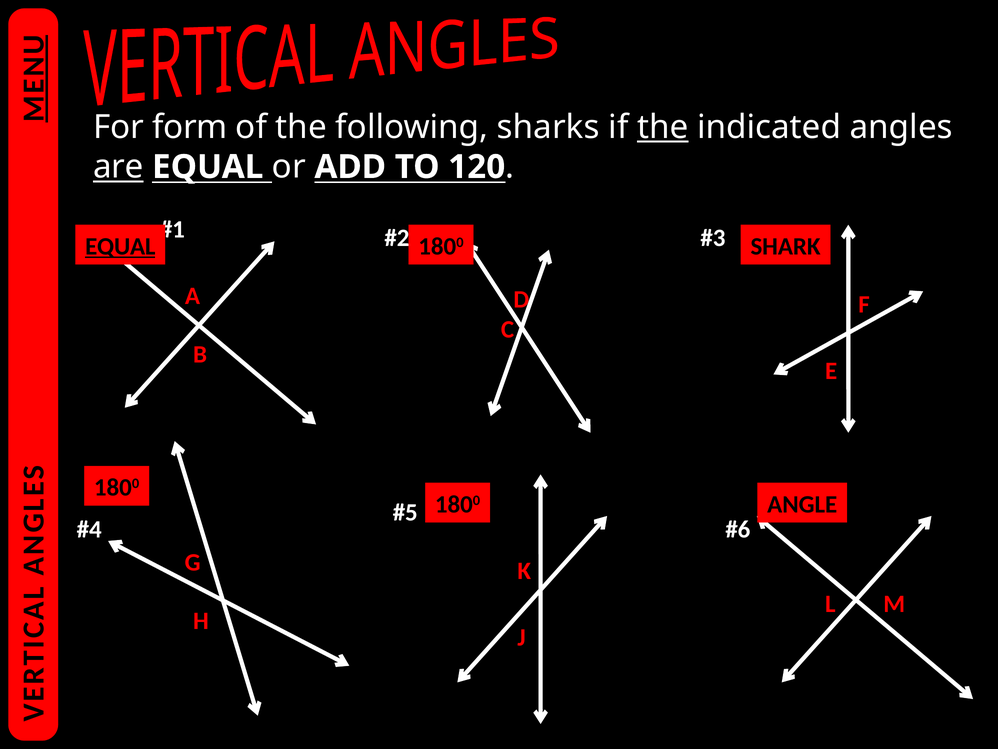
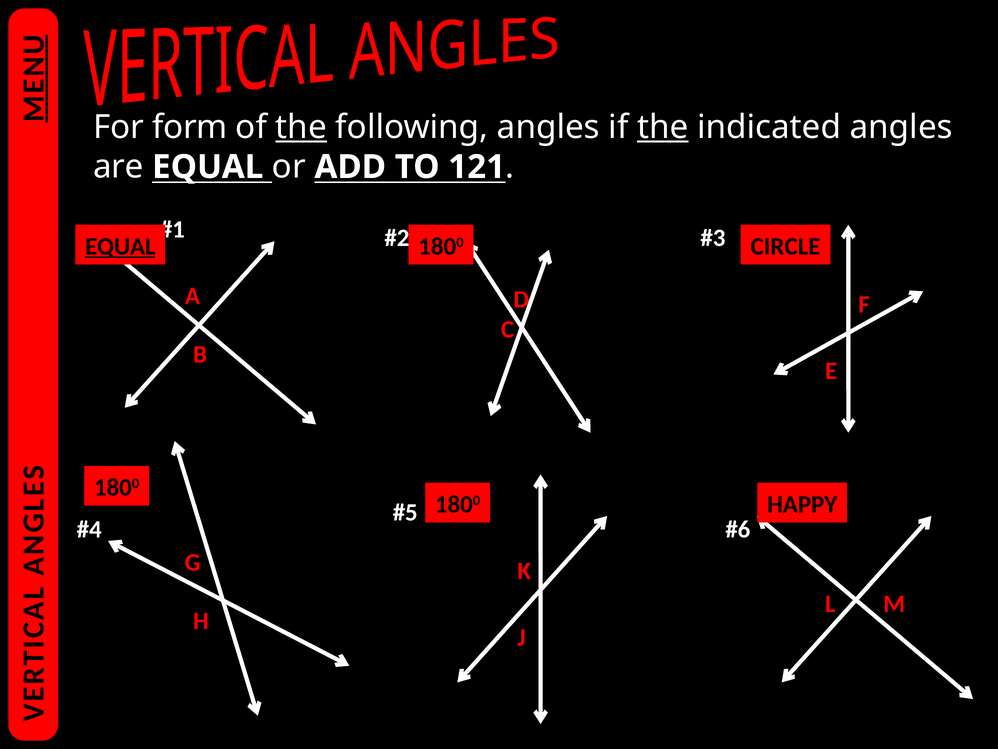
the at (301, 127) underline: none -> present
following sharks: sharks -> angles
are underline: present -> none
120: 120 -> 121
SHARK: SHARK -> CIRCLE
ANGLE: ANGLE -> HAPPY
